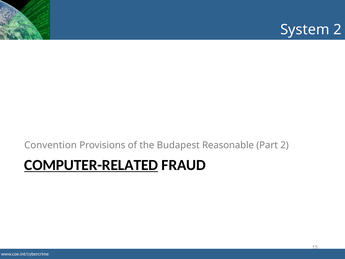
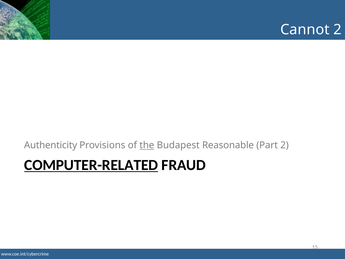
System: System -> Cannot
Convention: Convention -> Authenticity
the underline: none -> present
